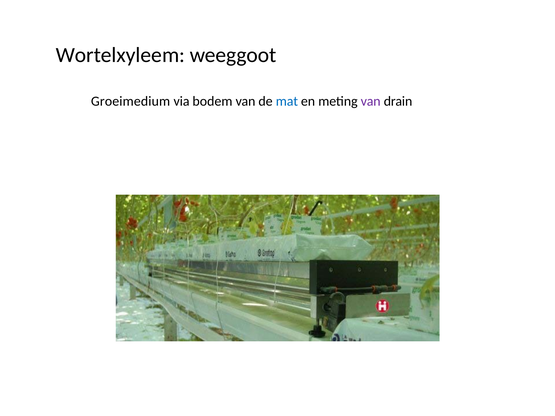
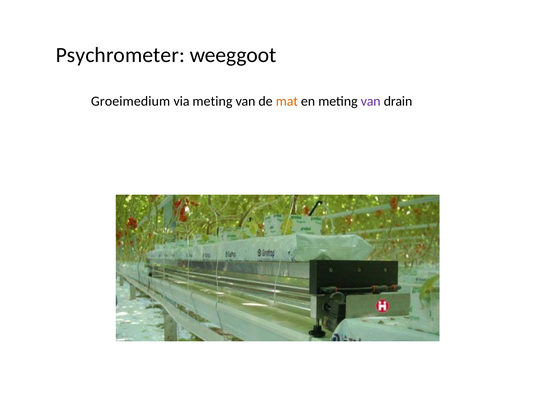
Wortelxyleem: Wortelxyleem -> Psychrometer
via bodem: bodem -> meting
mat colour: blue -> orange
